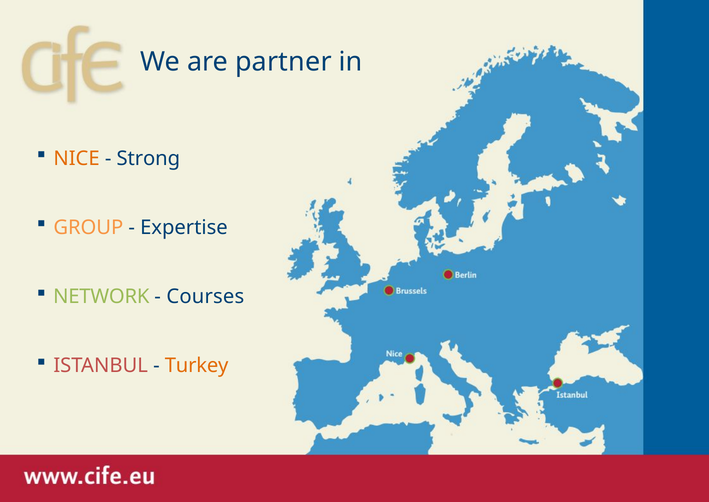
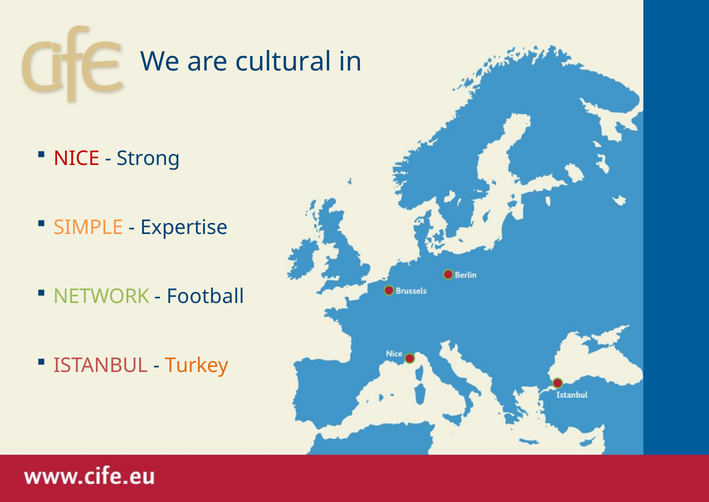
partner: partner -> cultural
NICE colour: orange -> red
GROUP: GROUP -> SIMPLE
Courses: Courses -> Football
